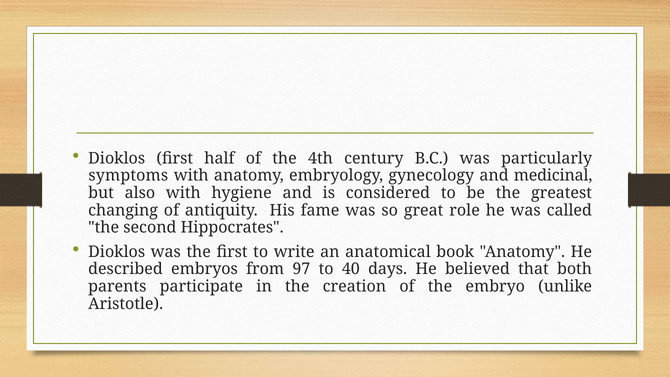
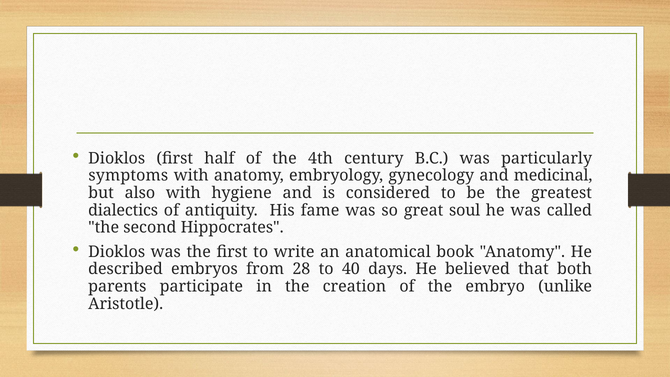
changing: changing -> dialectics
role: role -> soul
97: 97 -> 28
